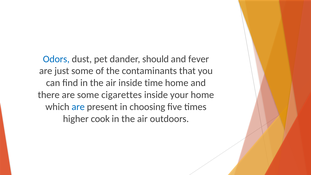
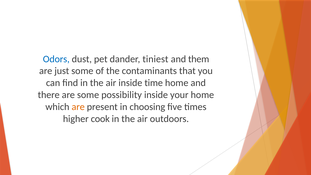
should: should -> tiniest
fever: fever -> them
cigarettes: cigarettes -> possibility
are at (78, 107) colour: blue -> orange
